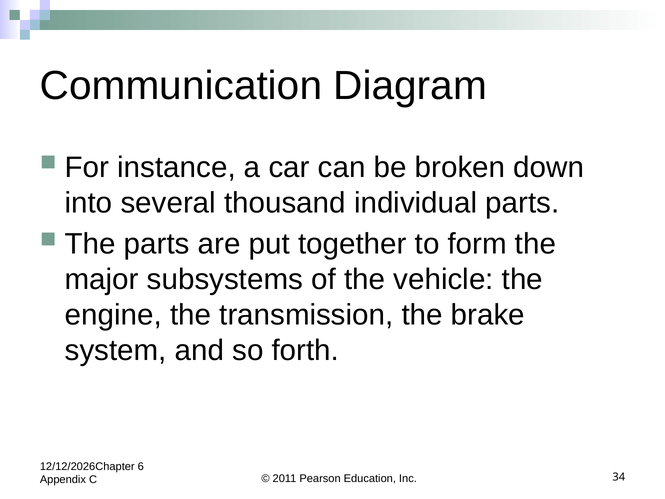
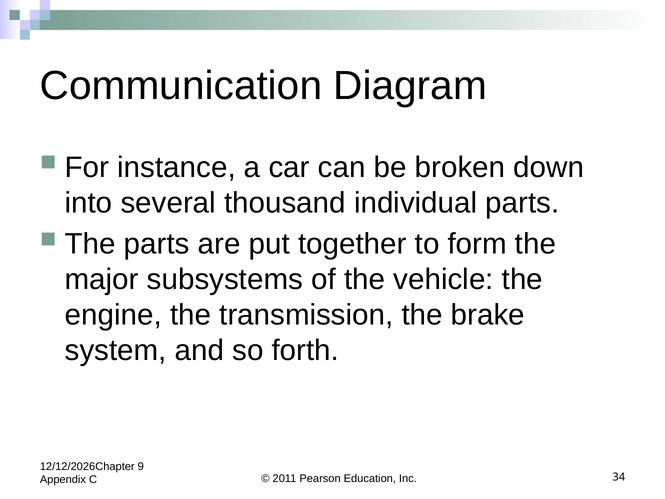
6: 6 -> 9
